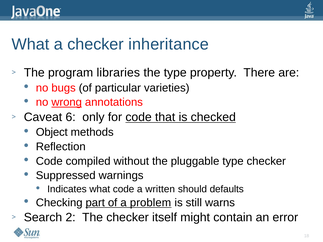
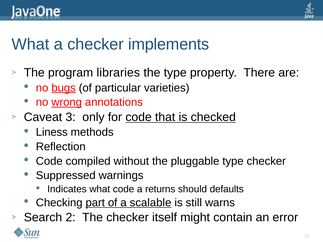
inheritance: inheritance -> implements
bugs underline: none -> present
6: 6 -> 3
Object: Object -> Liness
written: written -> returns
problem: problem -> scalable
